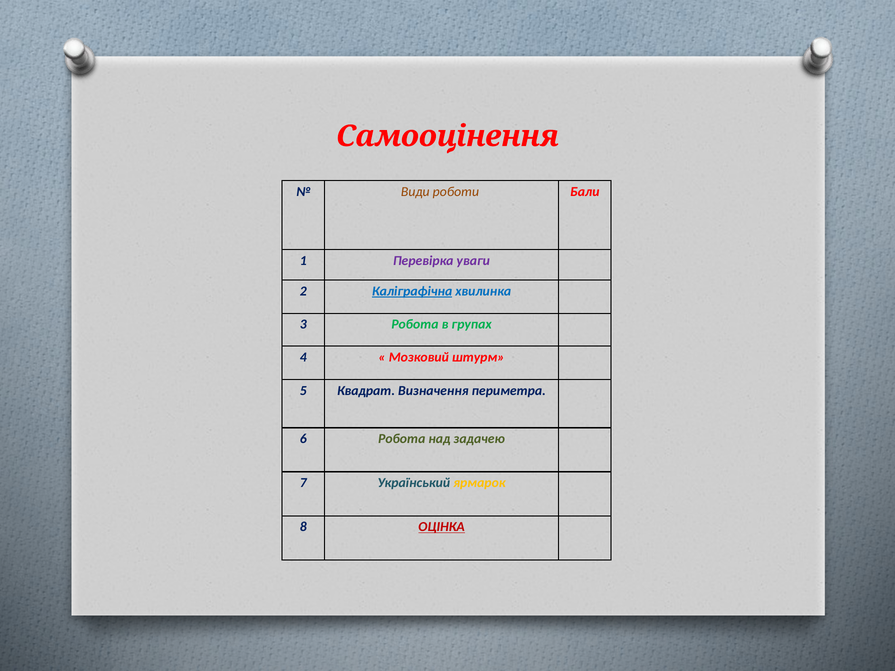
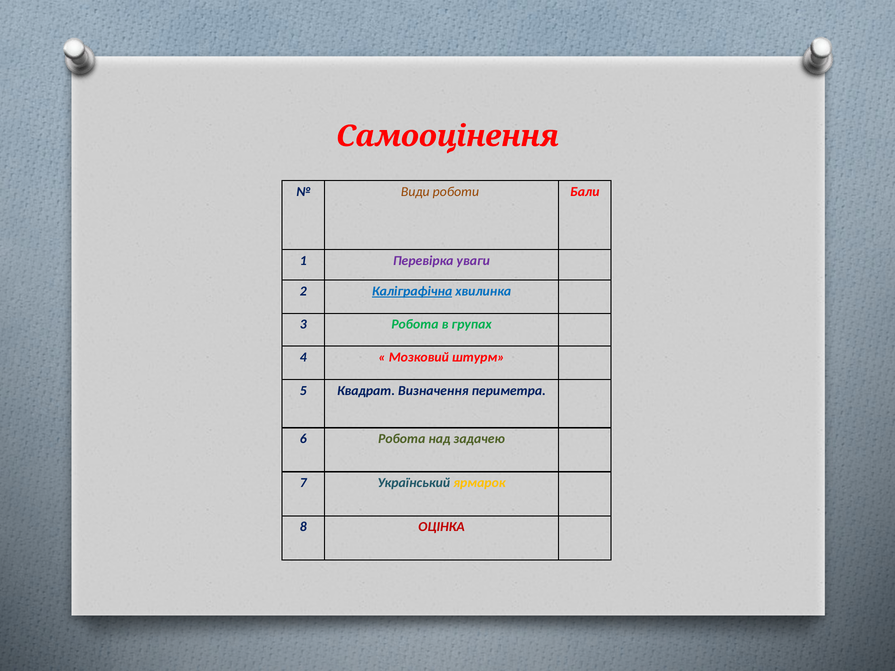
ОЦІНКА underline: present -> none
